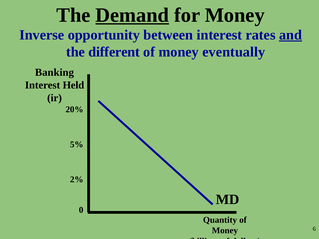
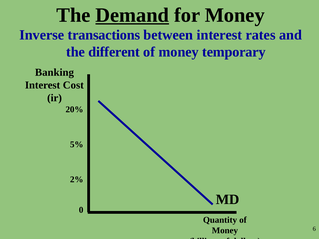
opportunity: opportunity -> transactions
and underline: present -> none
eventually: eventually -> temporary
Held: Held -> Cost
